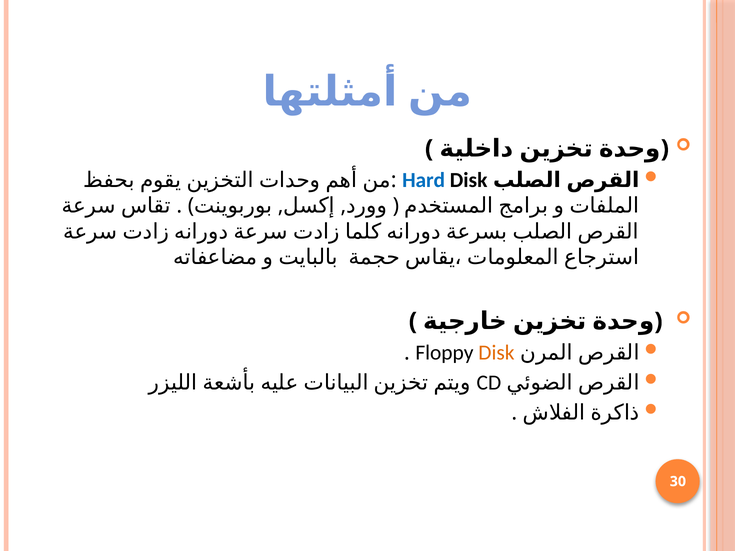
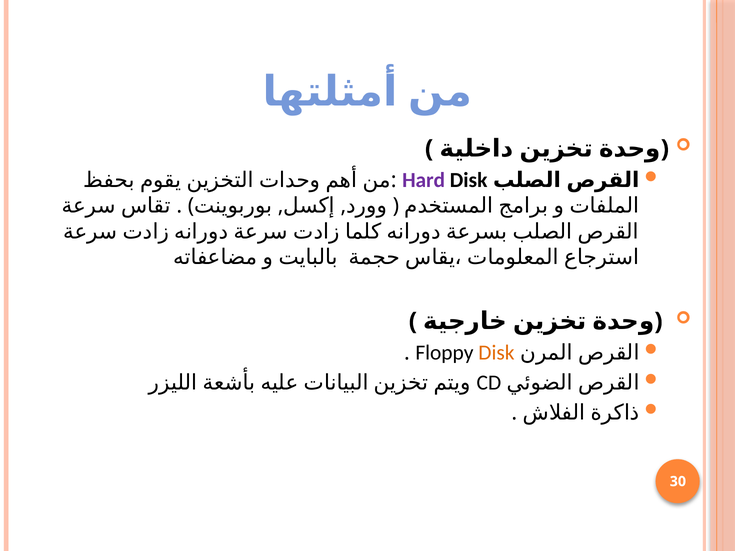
Hard colour: blue -> purple
